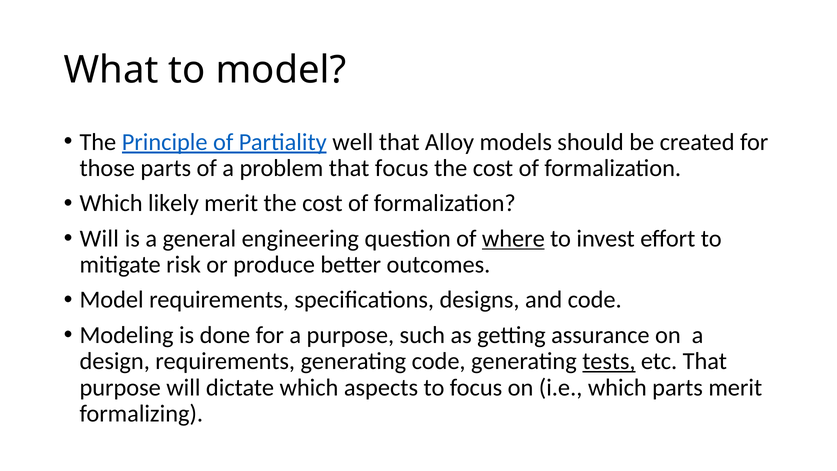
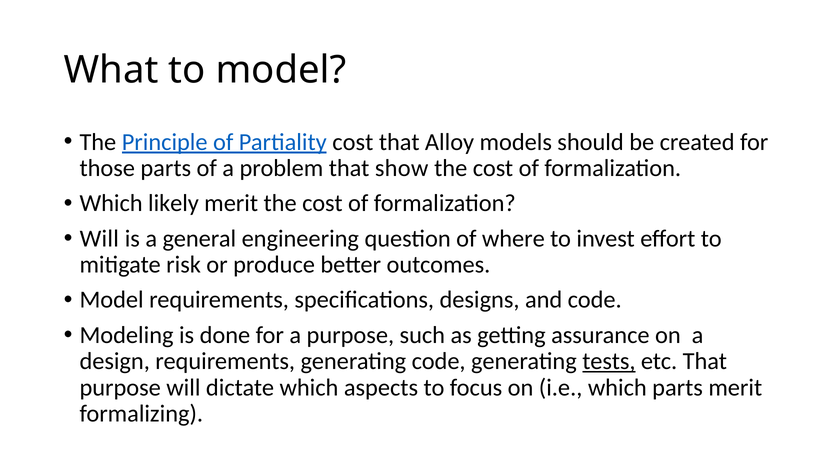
Partiality well: well -> cost
that focus: focus -> show
where underline: present -> none
